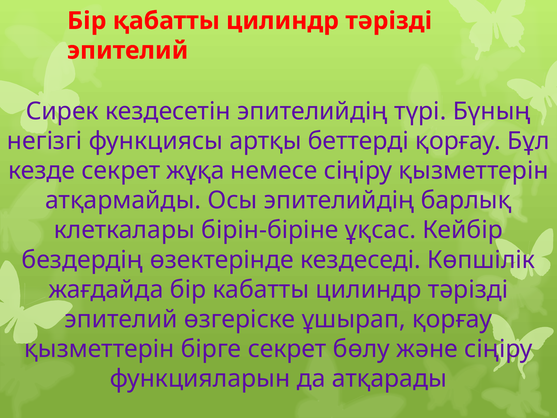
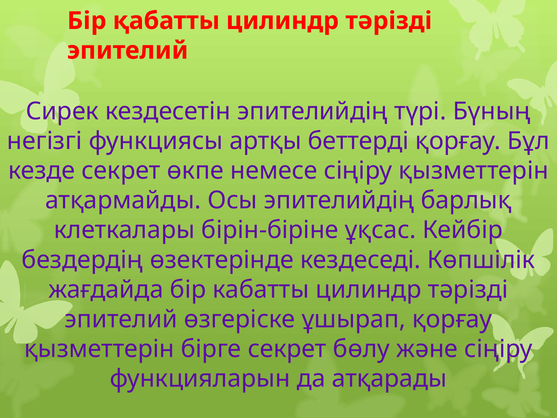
жұқа: жұқа -> өкпе
